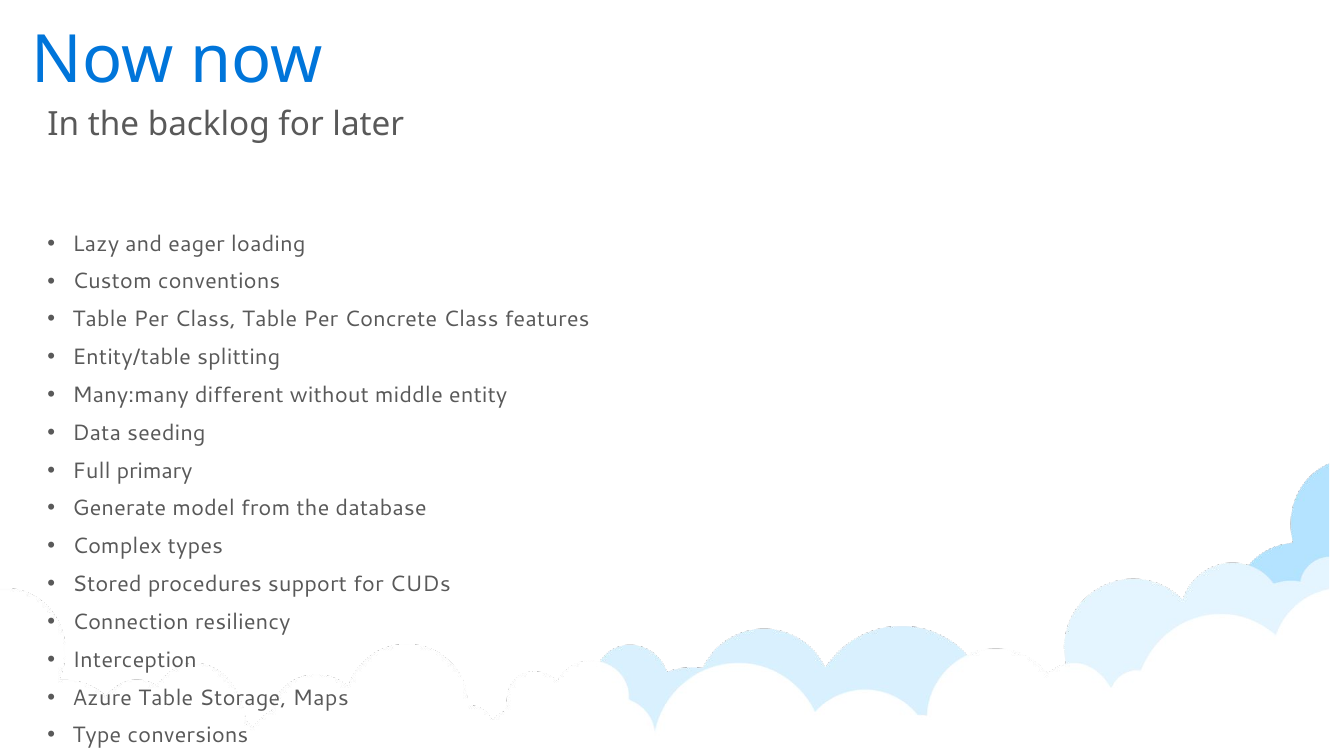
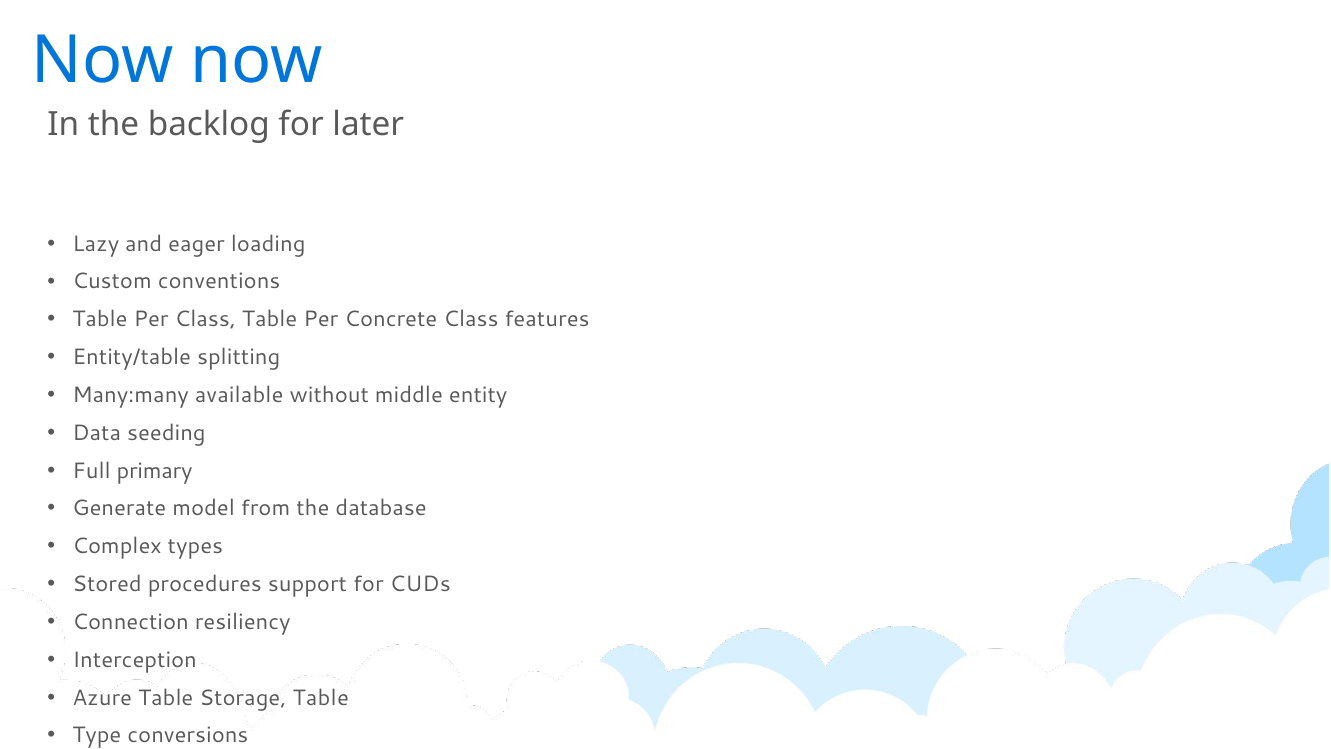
different: different -> available
Storage Maps: Maps -> Table
